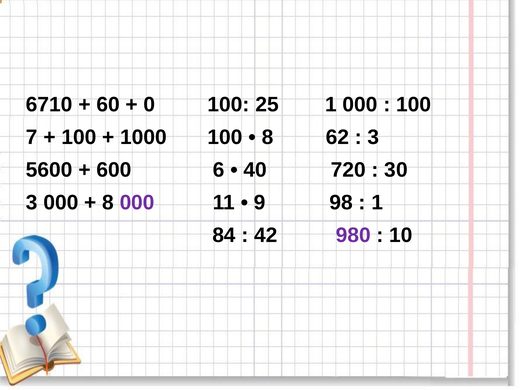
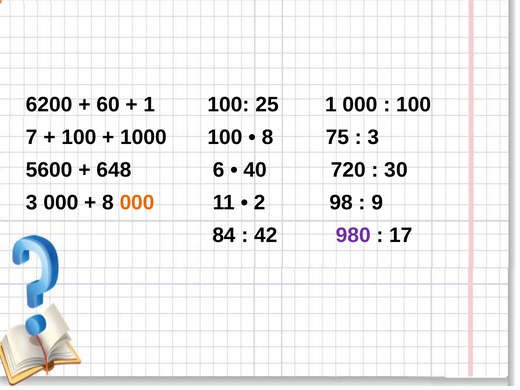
6710: 6710 -> 6200
0 at (149, 104): 0 -> 1
62: 62 -> 75
600: 600 -> 648
000 at (137, 203) colour: purple -> orange
9: 9 -> 2
1 at (377, 203): 1 -> 9
10: 10 -> 17
